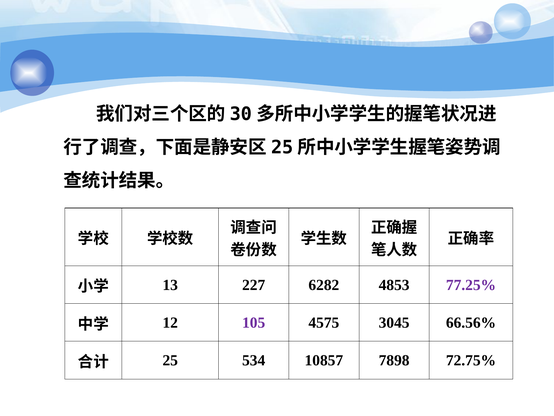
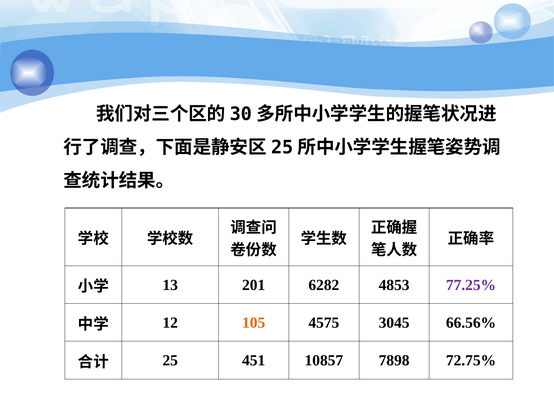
227: 227 -> 201
105 colour: purple -> orange
534: 534 -> 451
